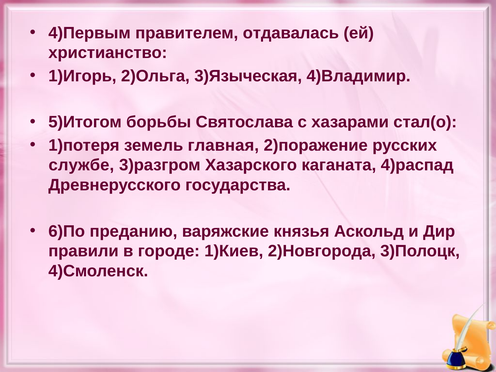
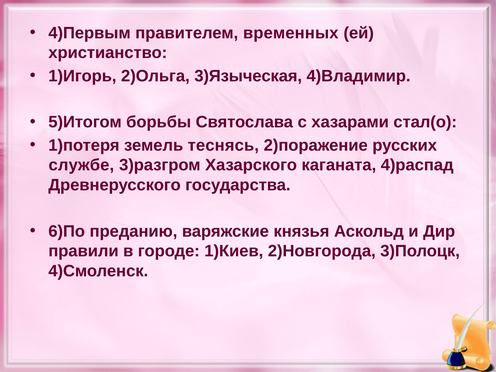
отдавалась: отдавалась -> временных
главная: главная -> теснясь
